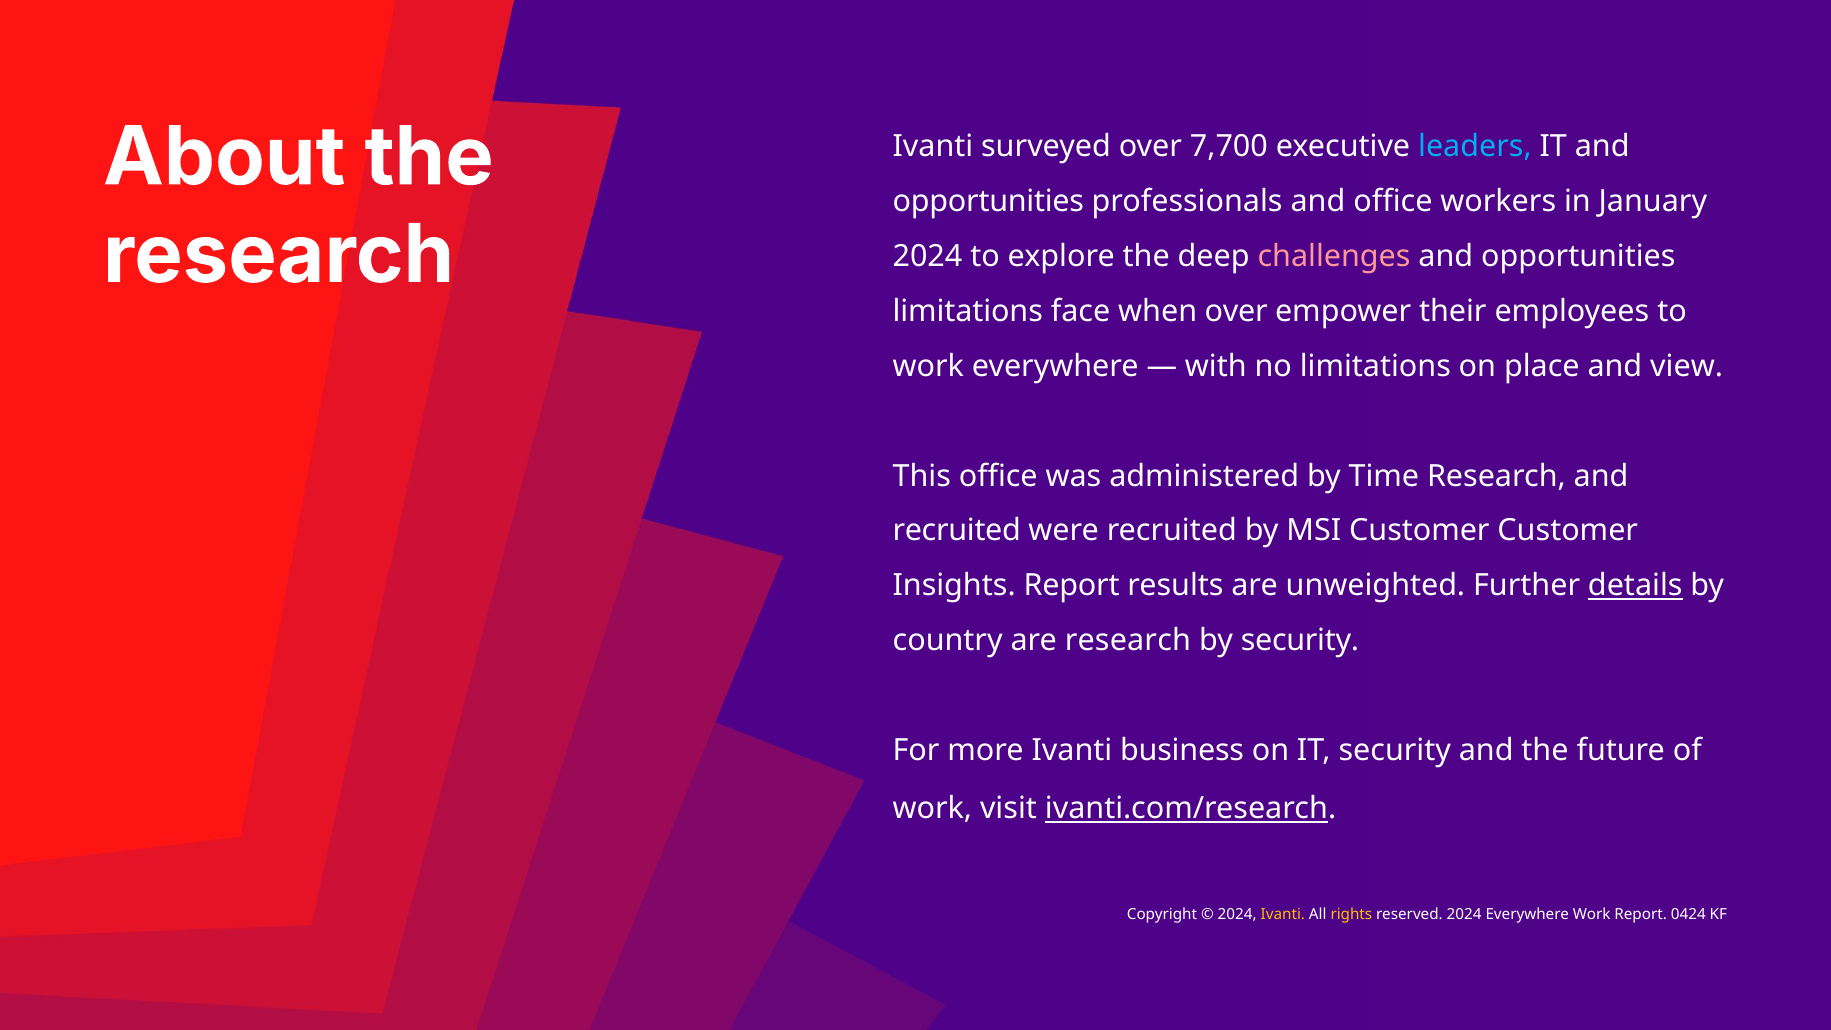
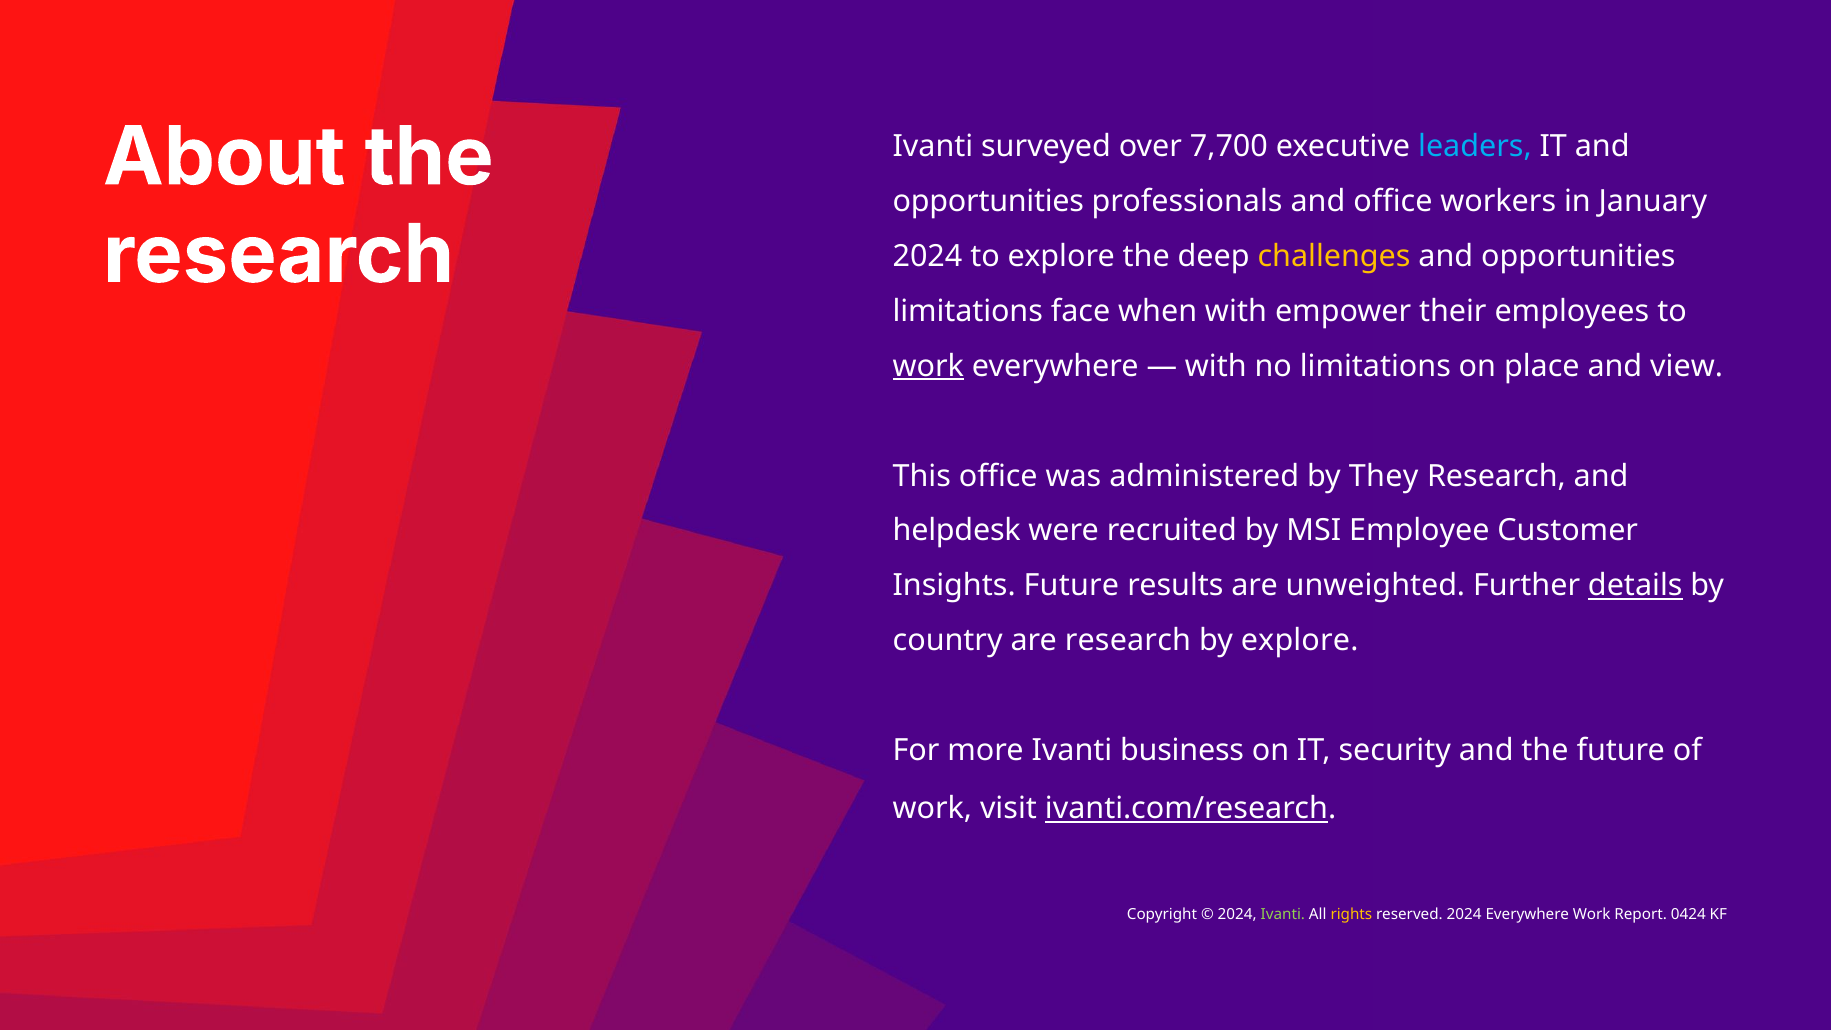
challenges colour: pink -> yellow
when over: over -> with
work at (928, 366) underline: none -> present
Time: Time -> They
recruited at (957, 531): recruited -> helpdesk
MSI Customer: Customer -> Employee
Insights Report: Report -> Future
by security: security -> explore
Ivanti at (1283, 914) colour: yellow -> light green
